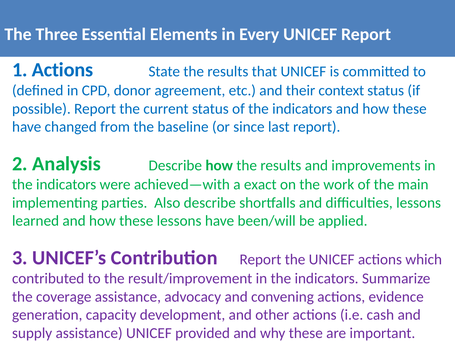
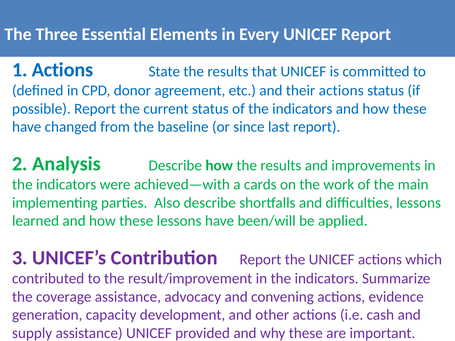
their context: context -> actions
exact: exact -> cards
